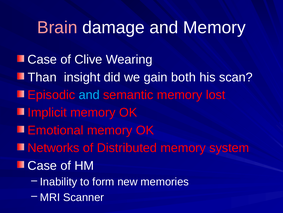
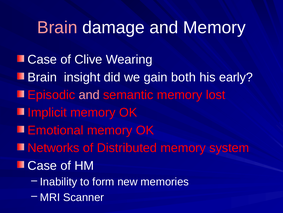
Than at (42, 77): Than -> Brain
scan: scan -> early
and at (89, 95) colour: light blue -> pink
